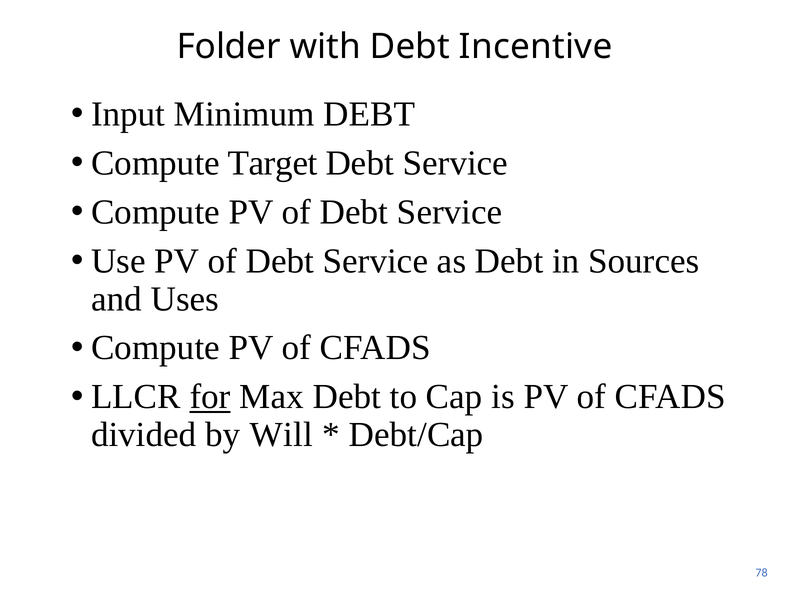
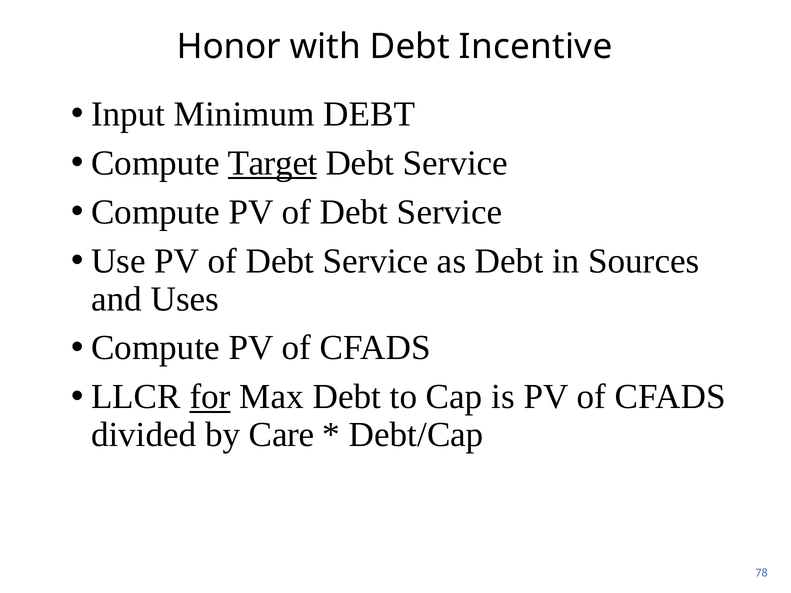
Folder: Folder -> Honor
Target underline: none -> present
Will: Will -> Care
